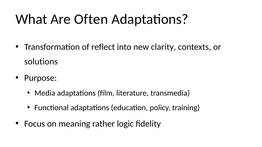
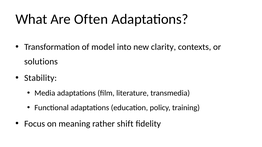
reflect: reflect -> model
Purpose: Purpose -> Stability
logic: logic -> shift
